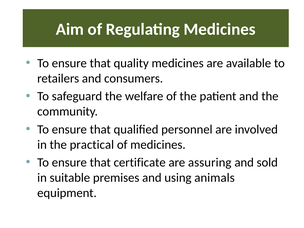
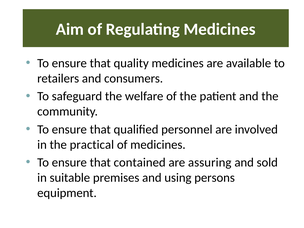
certificate: certificate -> contained
animals: animals -> persons
